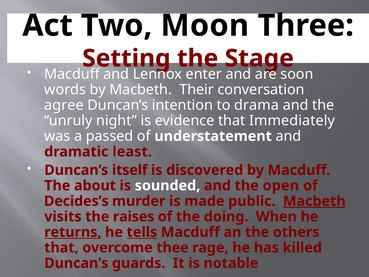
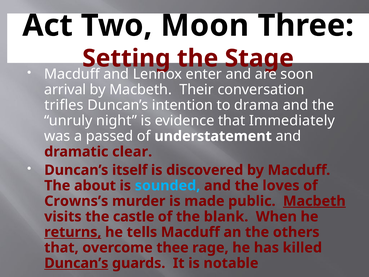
words: words -> arrival
agree: agree -> trifles
least: least -> clear
sounded colour: white -> light blue
open: open -> loves
Decides’s: Decides’s -> Crowns’s
raises: raises -> castle
doing: doing -> blank
tells underline: present -> none
Duncan’s at (76, 263) underline: none -> present
